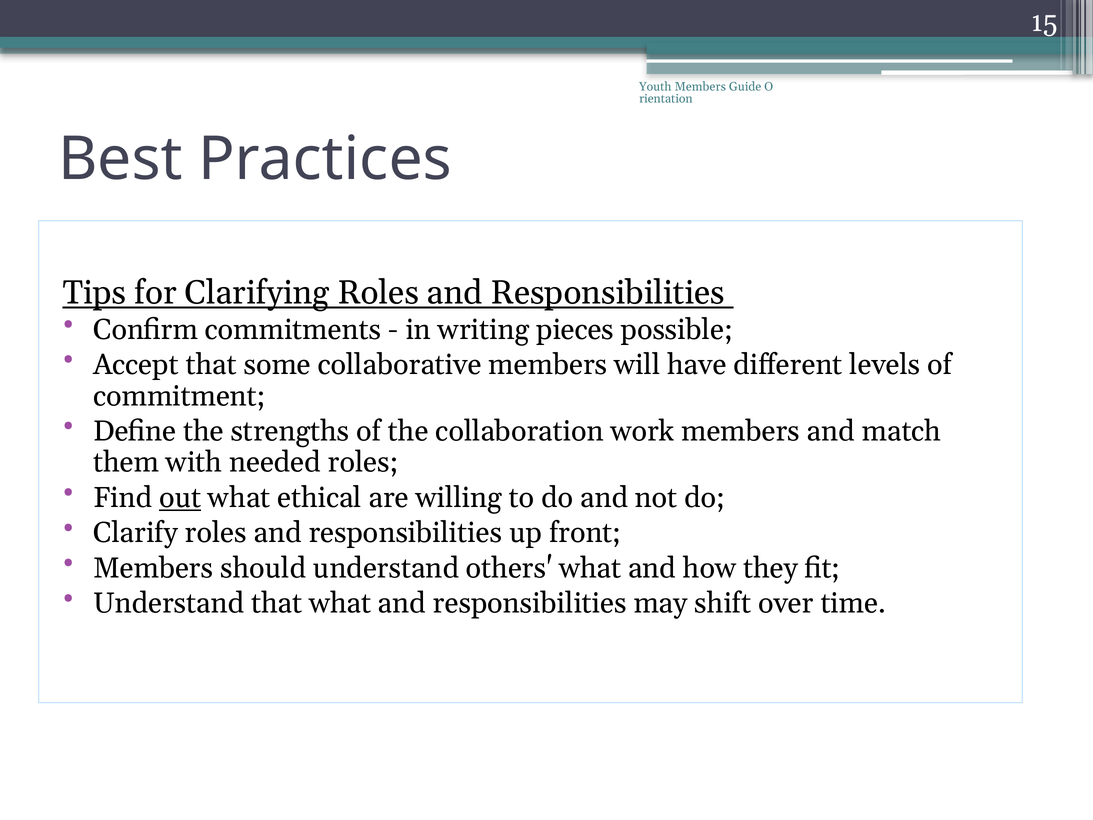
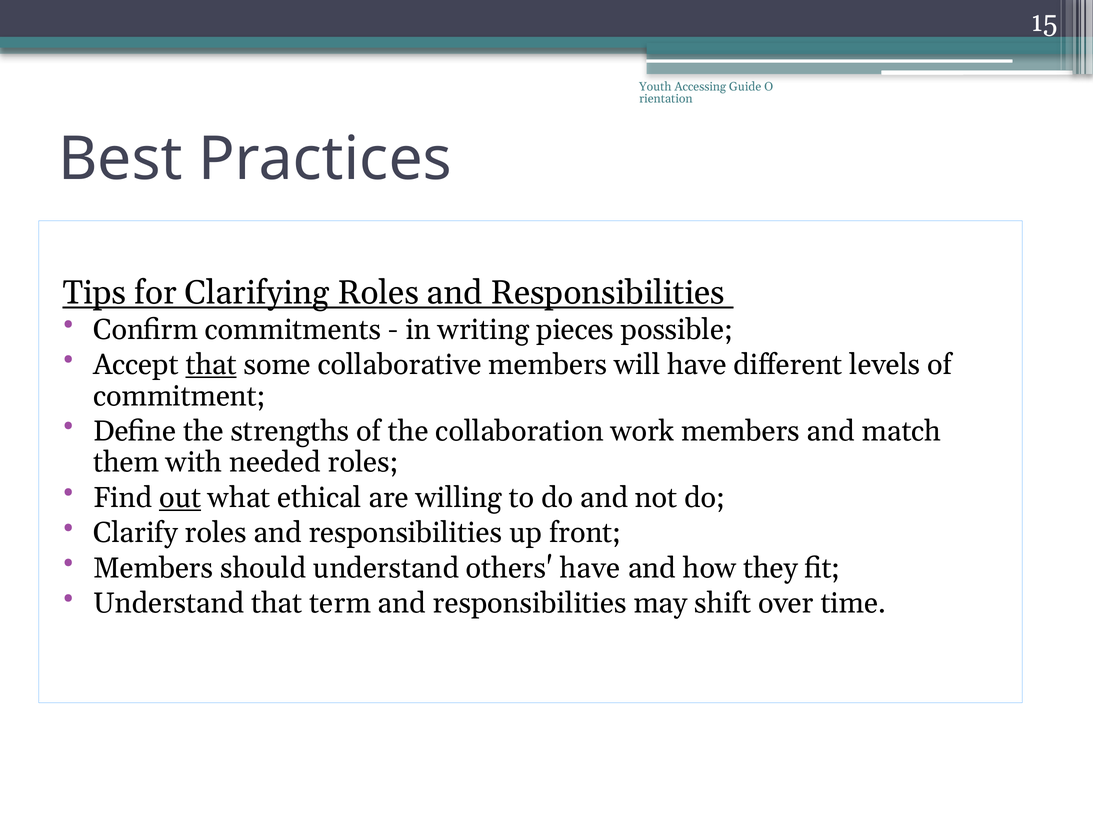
Youth Members: Members -> Accessing
that at (211, 365) underline: none -> present
others what: what -> have
that what: what -> term
